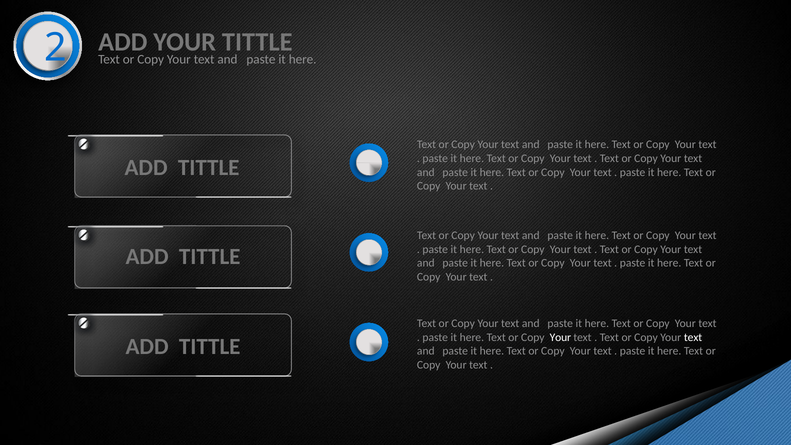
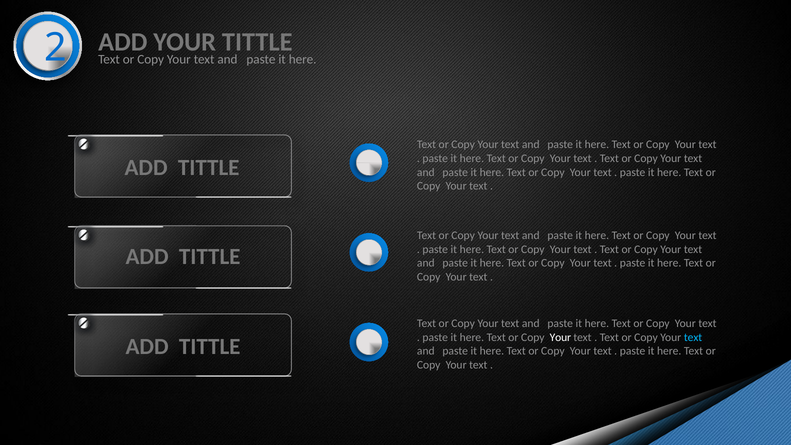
text at (693, 337) colour: white -> light blue
